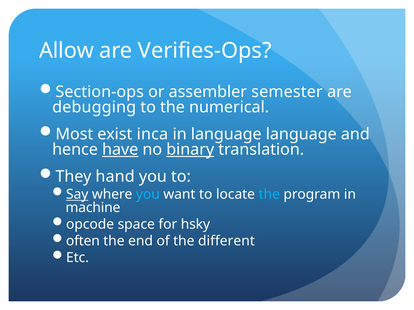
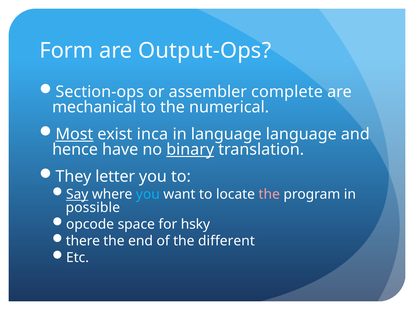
Allow: Allow -> Form
Verifies-Ops: Verifies-Ops -> Output-Ops
semester: semester -> complete
debugging: debugging -> mechanical
Most underline: none -> present
have underline: present -> none
hand: hand -> letter
the at (269, 195) colour: light blue -> pink
machine: machine -> possible
often: often -> there
